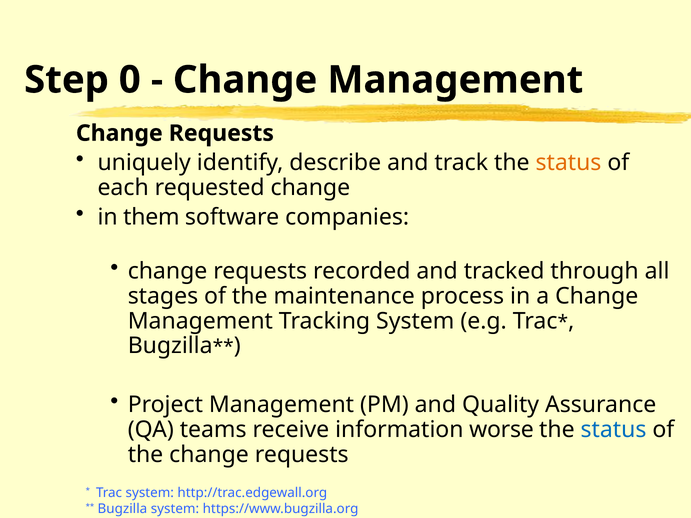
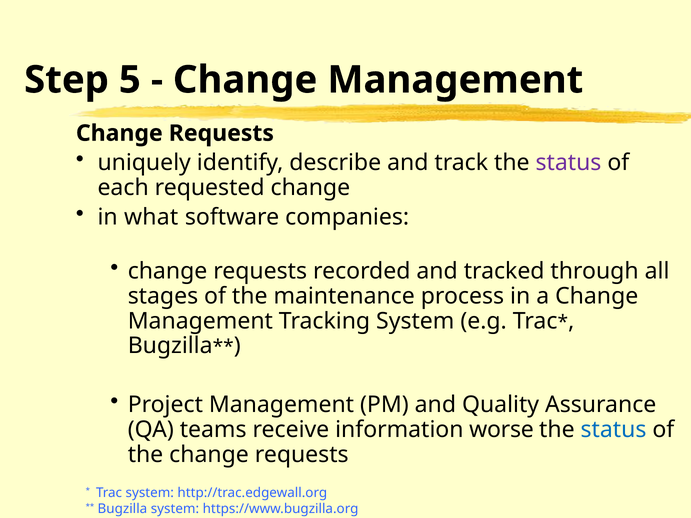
0: 0 -> 5
status at (568, 163) colour: orange -> purple
them: them -> what
